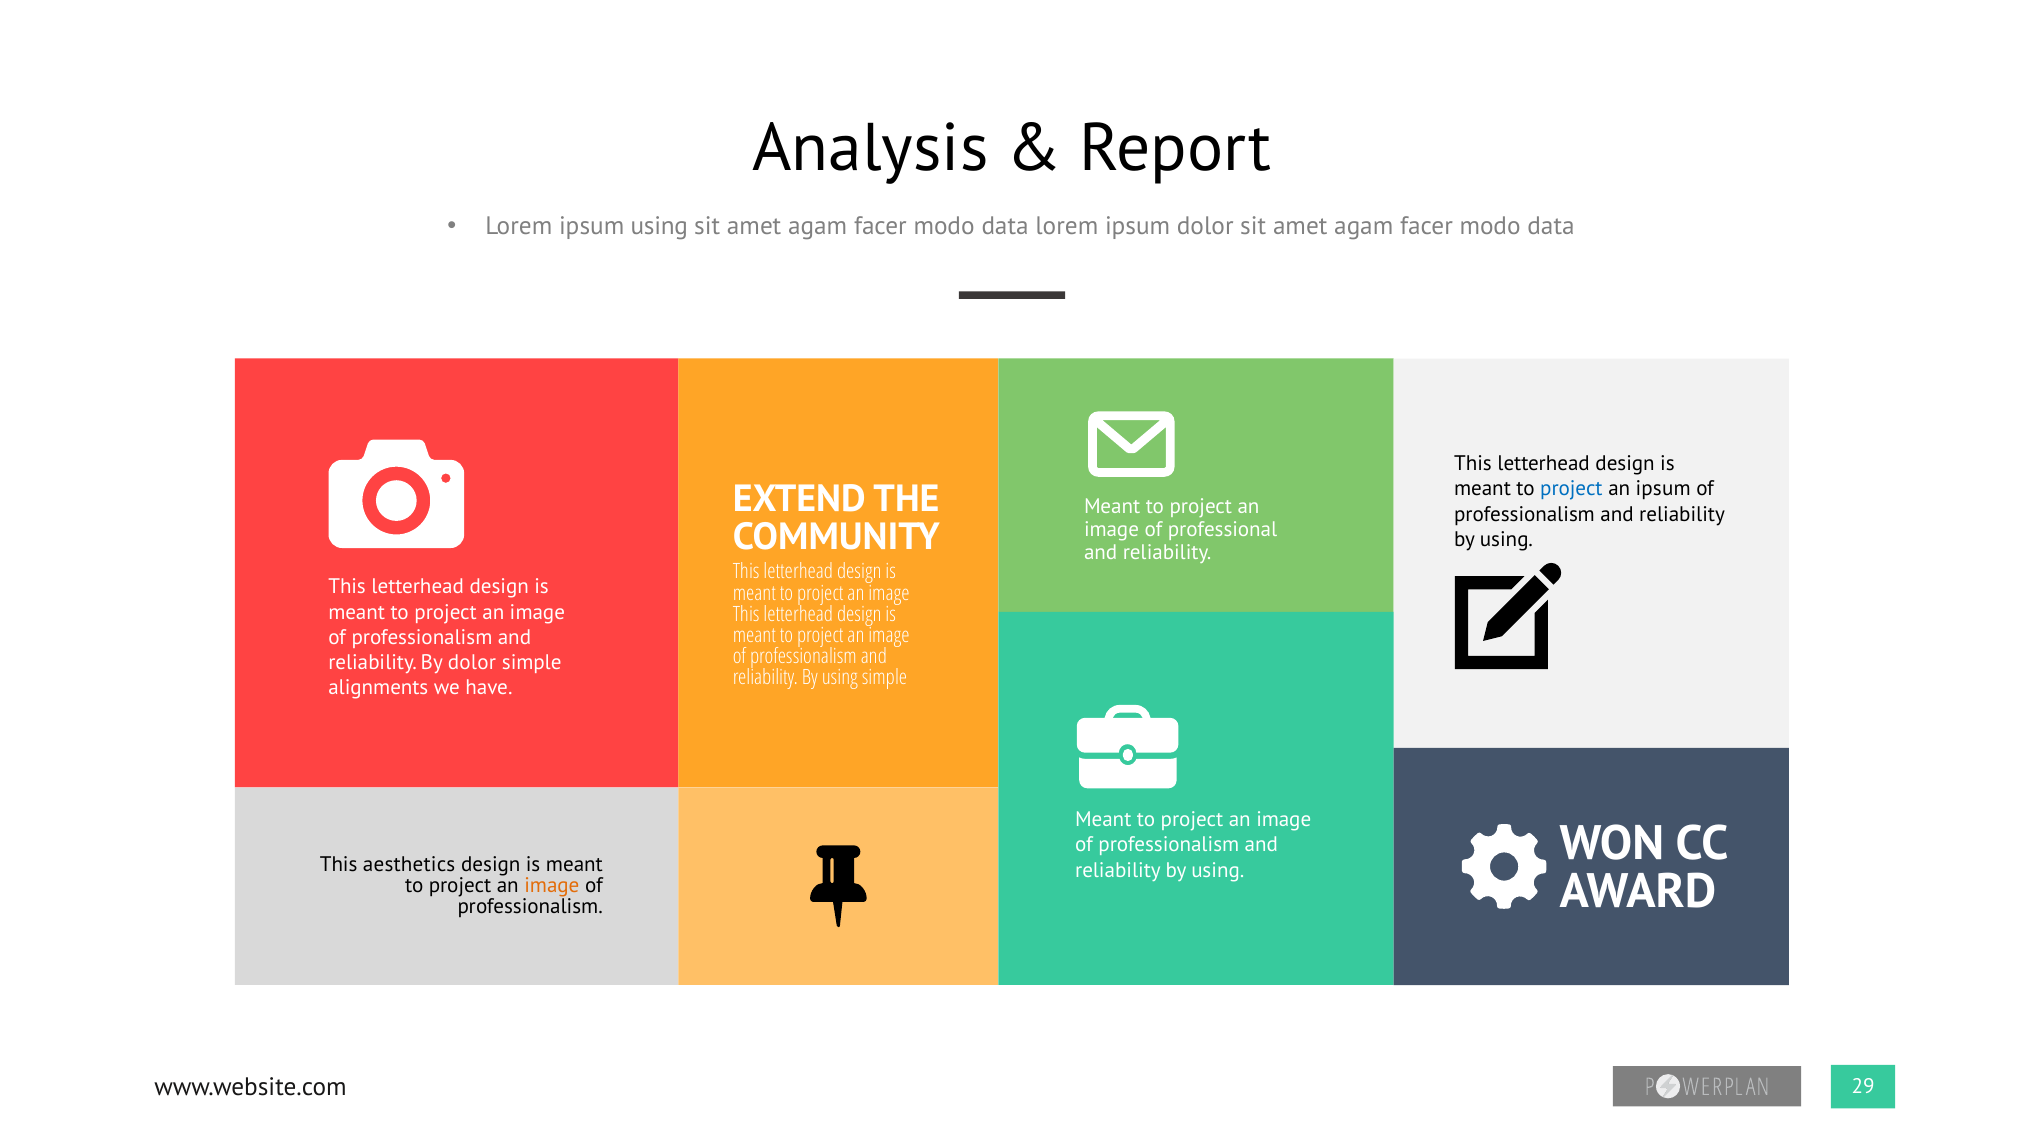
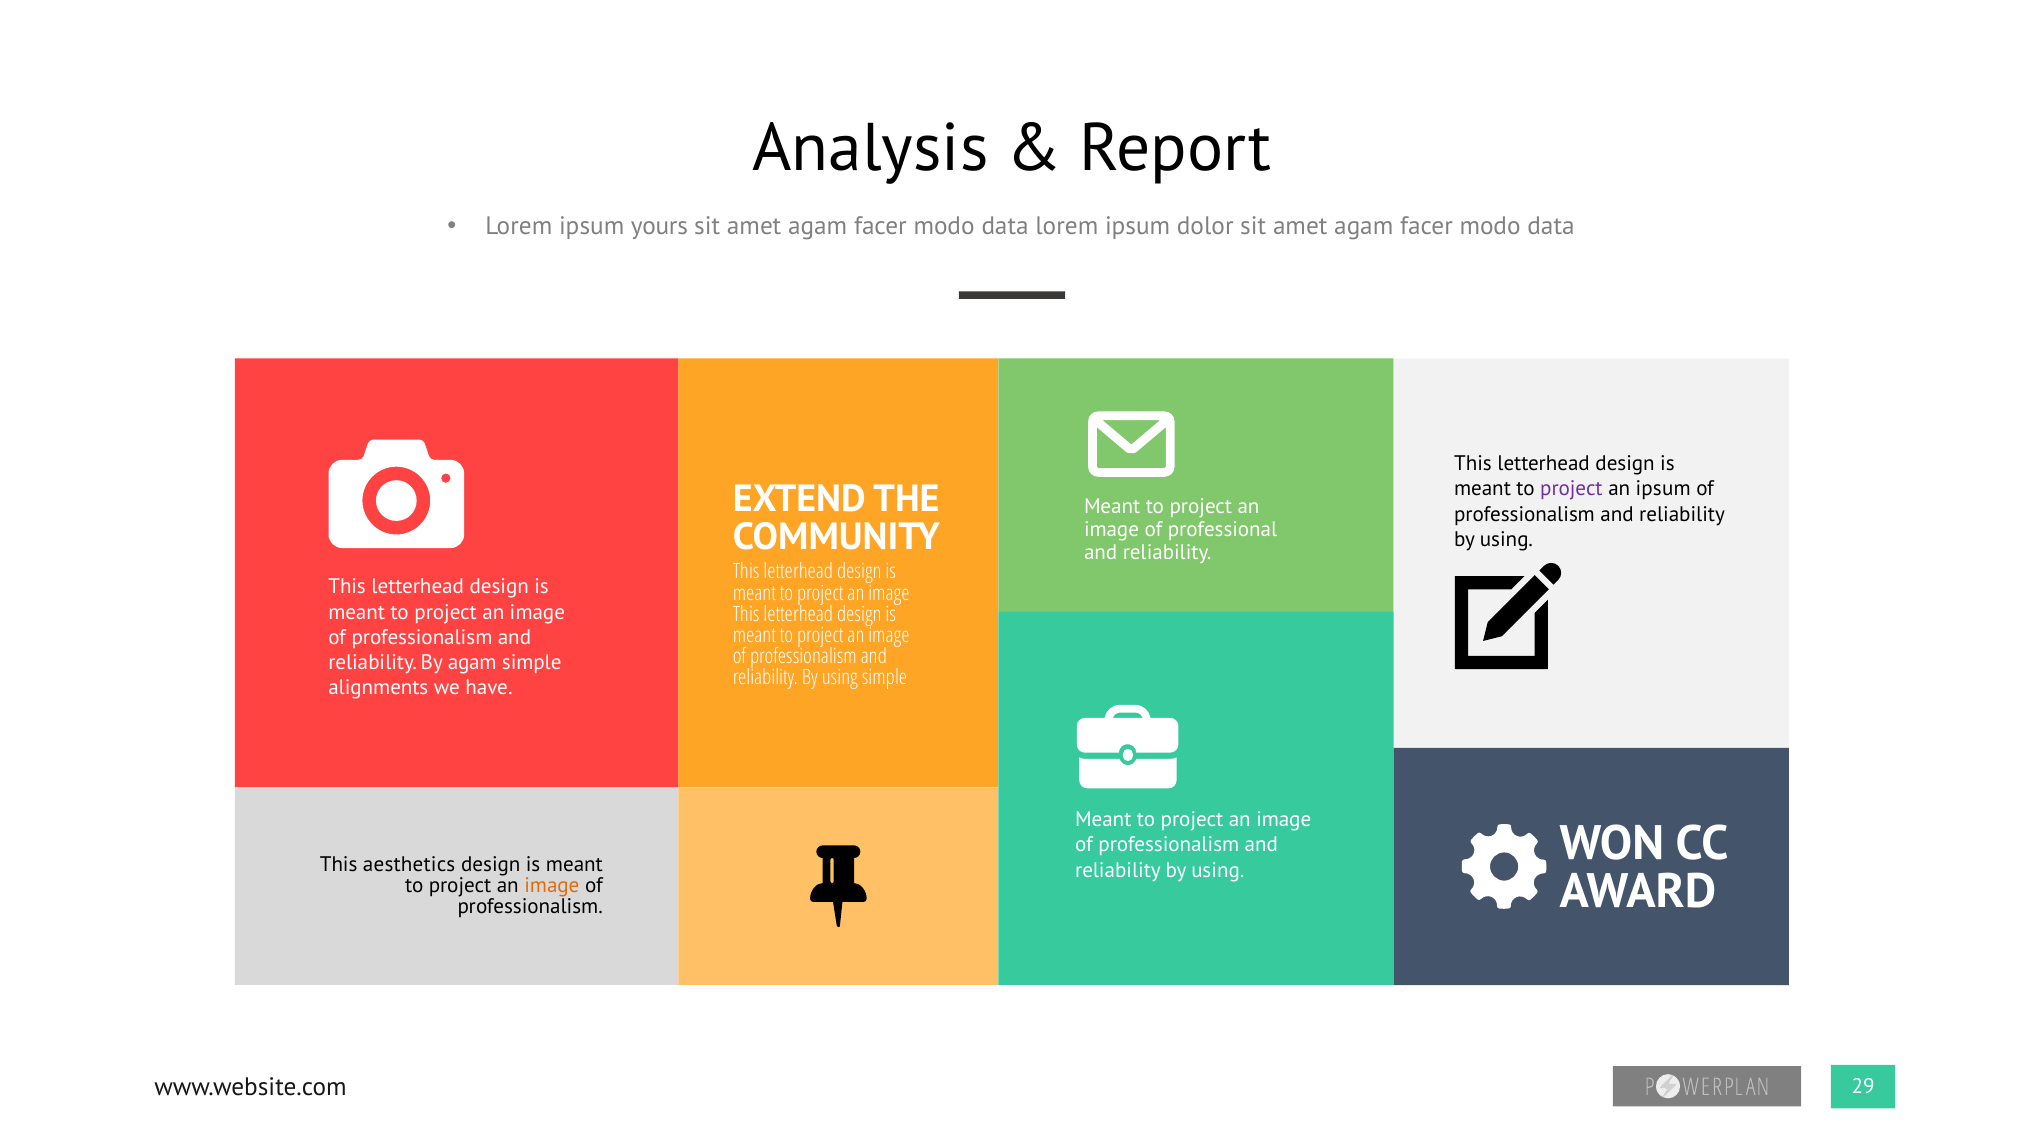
ipsum using: using -> yours
project at (1571, 489) colour: blue -> purple
By dolor: dolor -> agam
